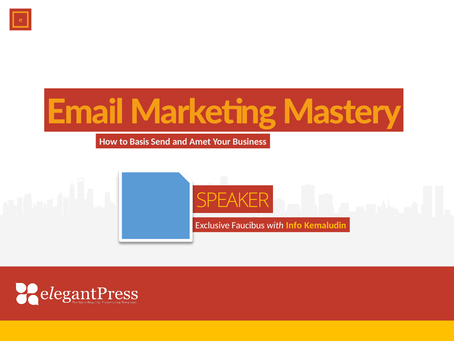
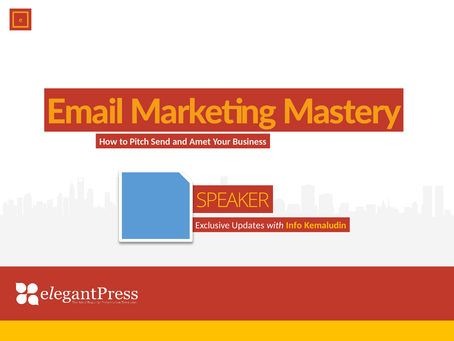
Basis: Basis -> Pitch
Faucibus: Faucibus -> Updates
